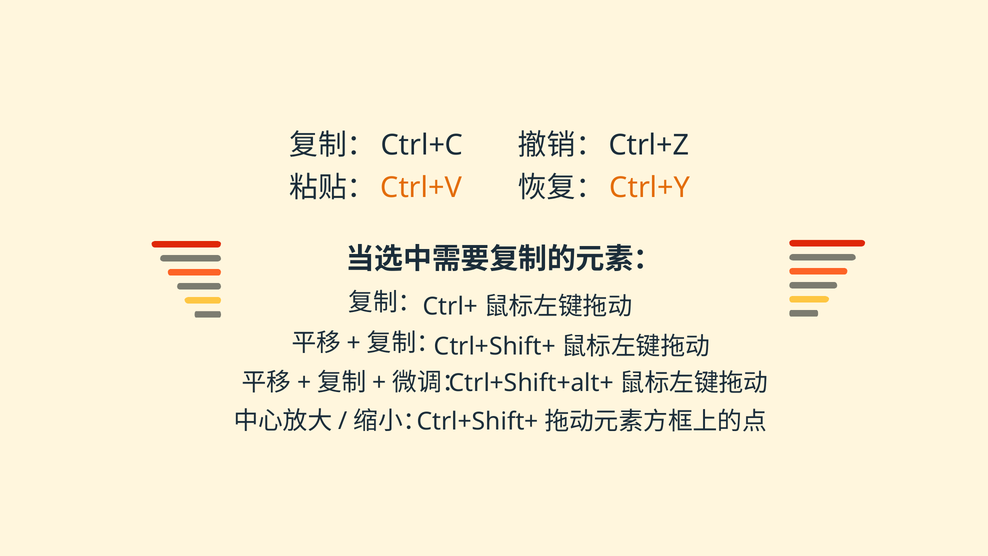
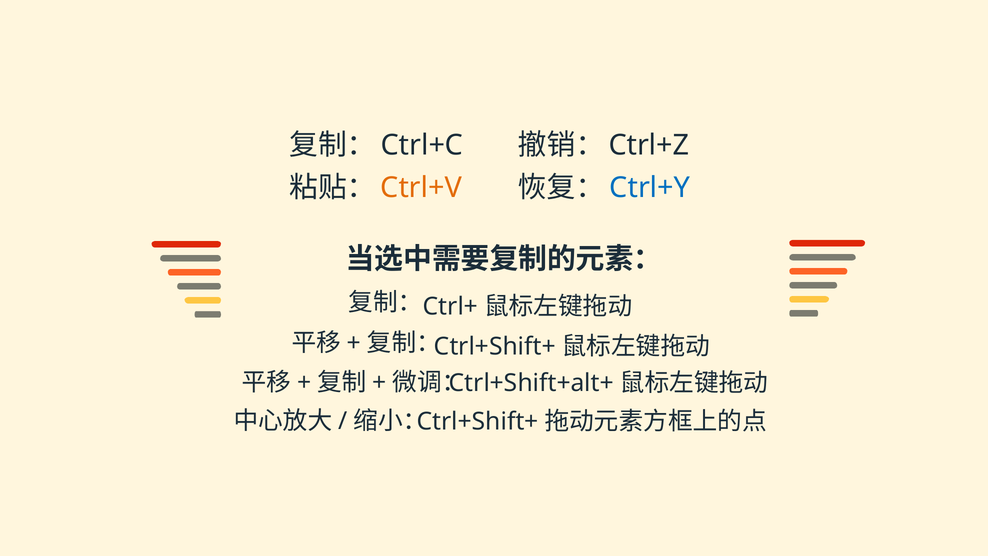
Ctrl+Y colour: orange -> blue
